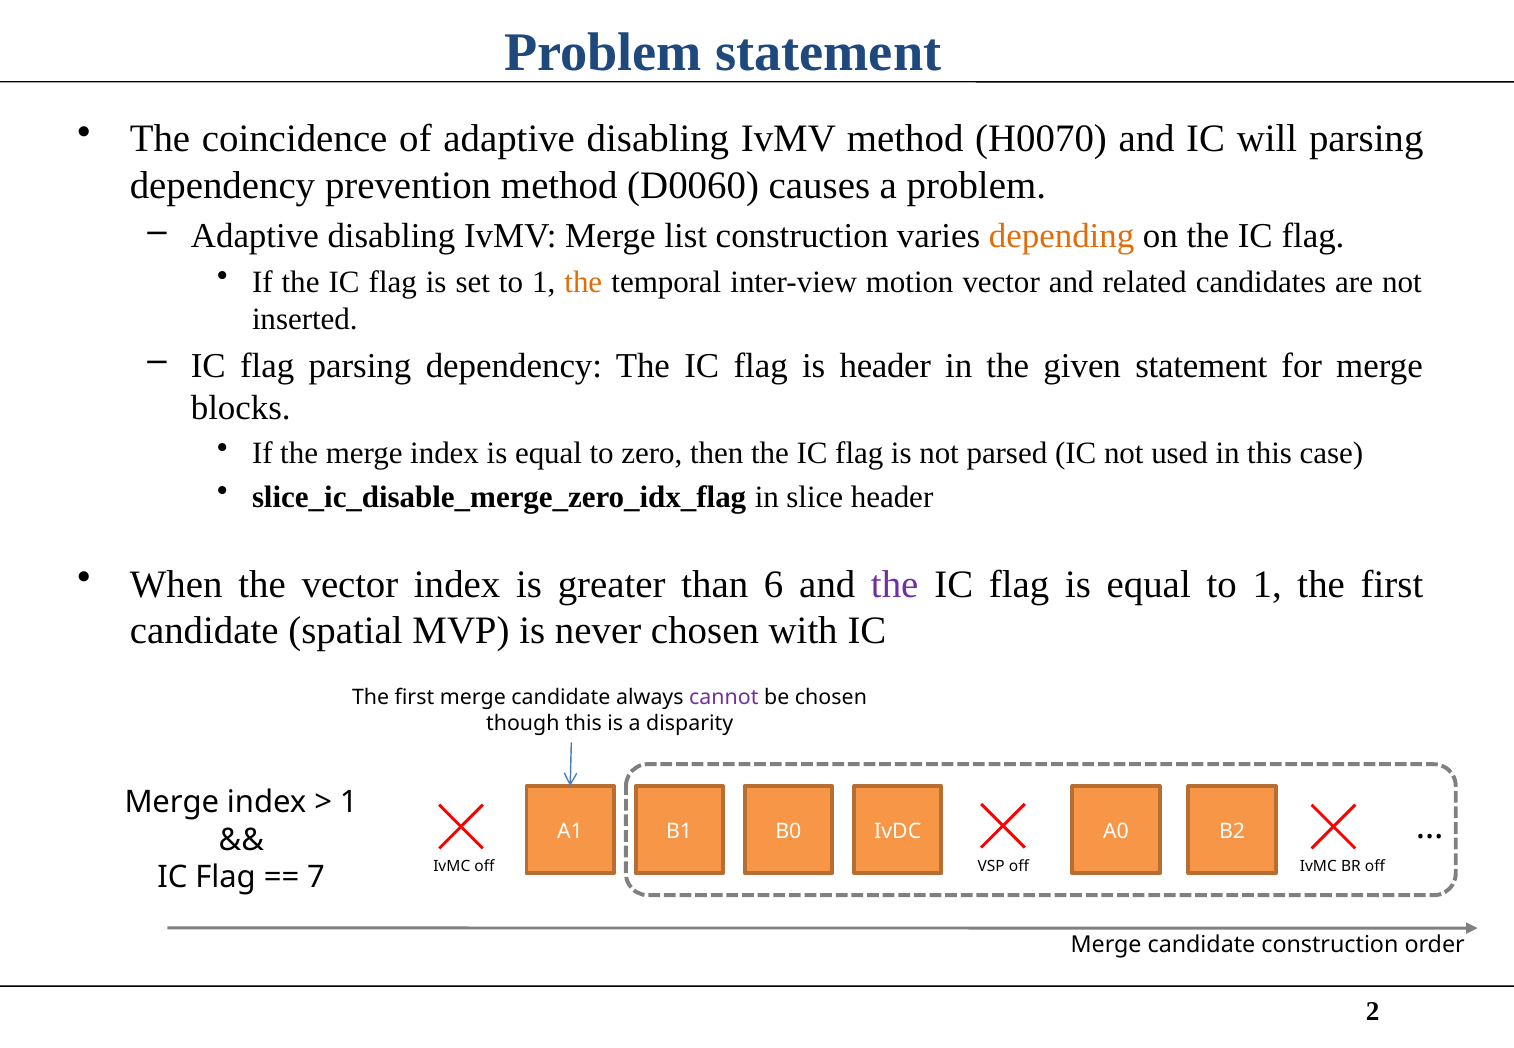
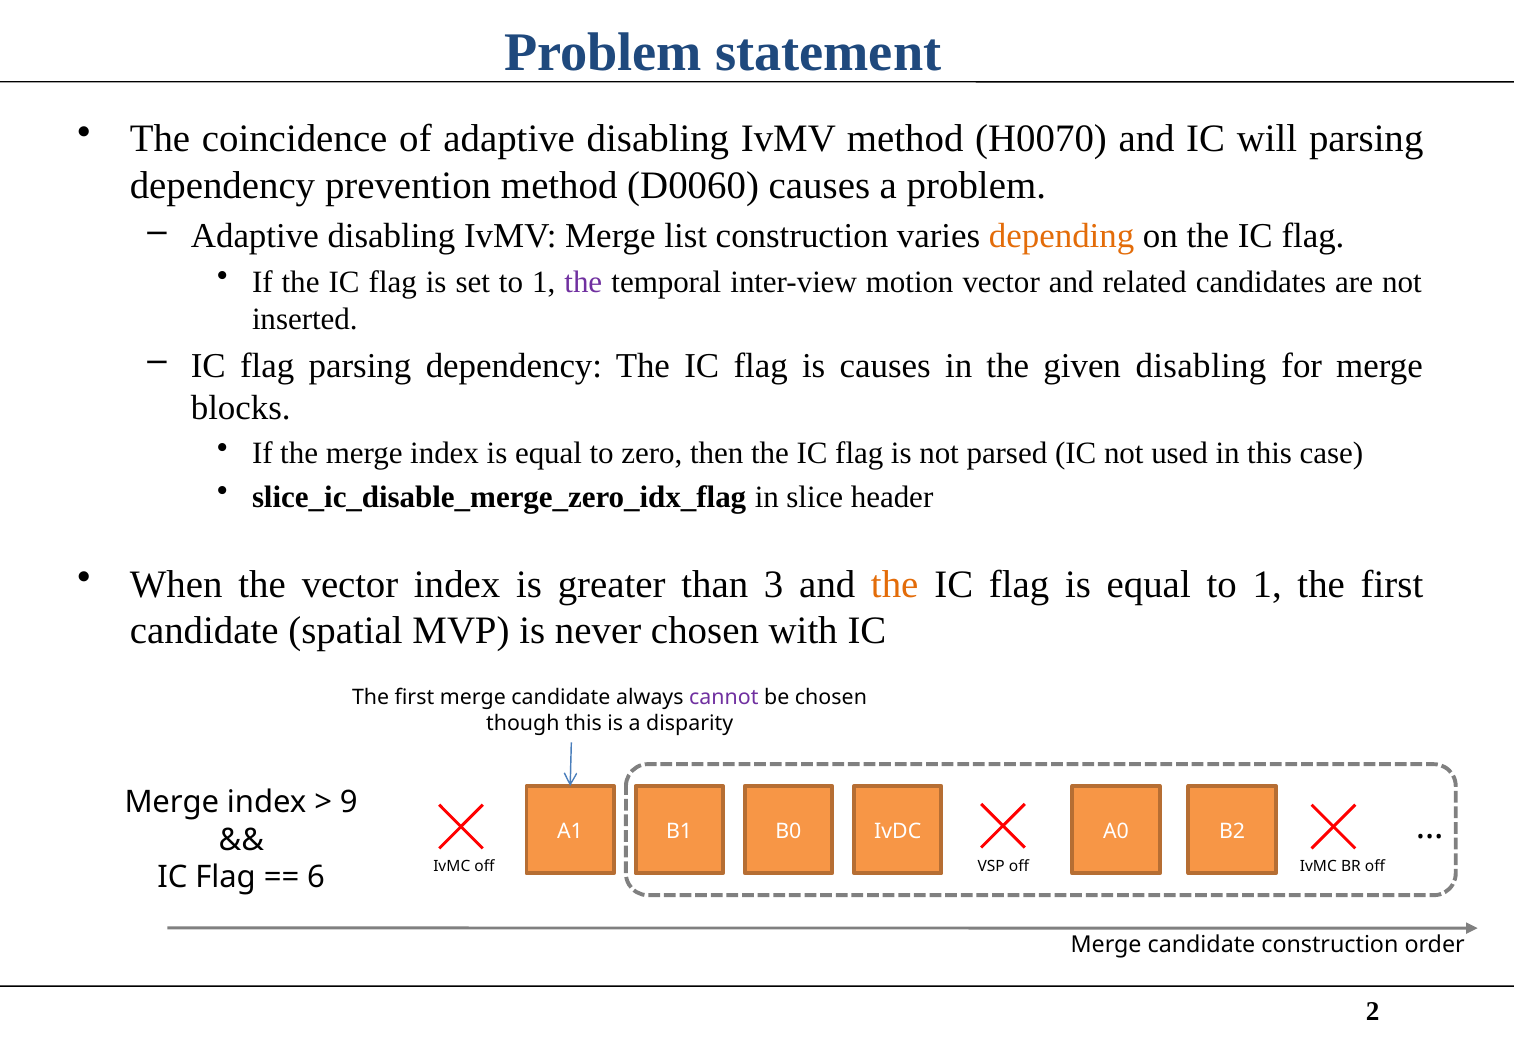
the at (583, 282) colour: orange -> purple
is header: header -> causes
given statement: statement -> disabling
6: 6 -> 3
the at (895, 584) colour: purple -> orange
1 at (349, 803): 1 -> 9
7: 7 -> 6
